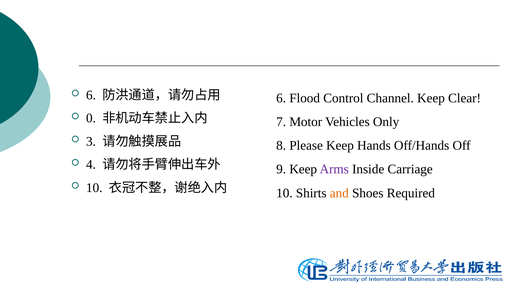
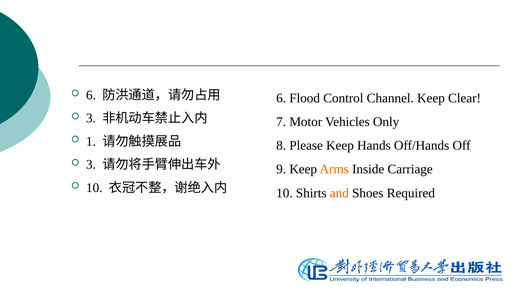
0 at (91, 118): 0 -> 3
3: 3 -> 1
4 at (91, 164): 4 -> 3
Arms colour: purple -> orange
